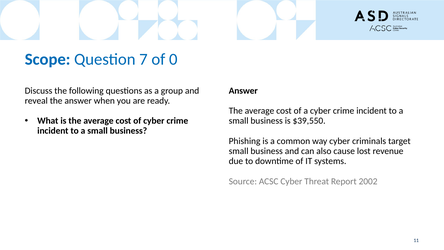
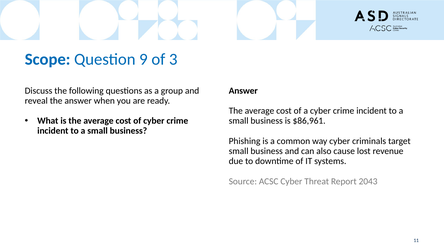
7: 7 -> 9
0: 0 -> 3
$39,550: $39,550 -> $86,961
2002: 2002 -> 2043
